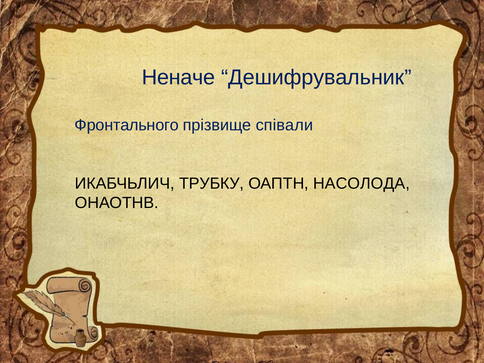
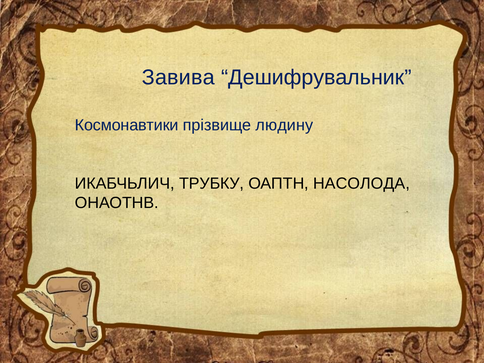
Неначе: Неначе -> Завива
Фронтального: Фронтального -> Космонавтики
співали: співали -> людину
